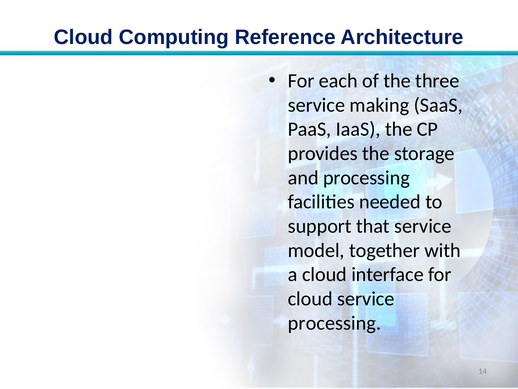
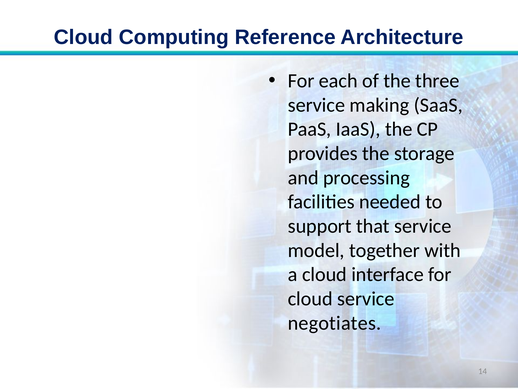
processing at (335, 323): processing -> negotiates
